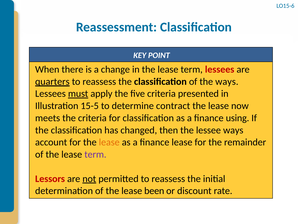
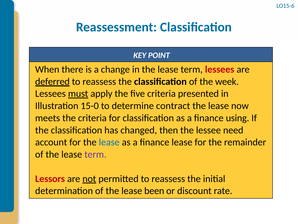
quarters: quarters -> deferred
the ways: ways -> week
15-5: 15-5 -> 15-0
lessee ways: ways -> need
lease at (109, 142) colour: orange -> blue
